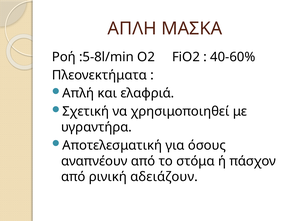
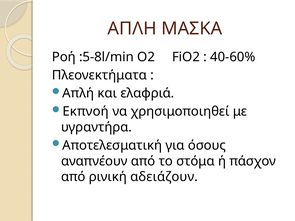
Σχετική: Σχετική -> Εκπνοή
